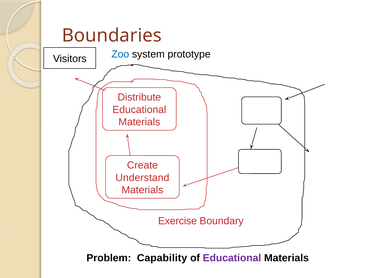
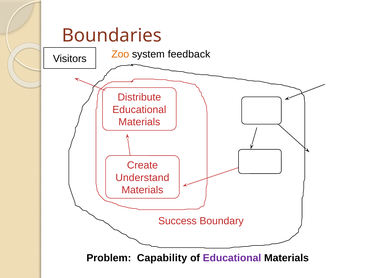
Zoo colour: blue -> orange
prototype: prototype -> feedback
Exercise: Exercise -> Success
